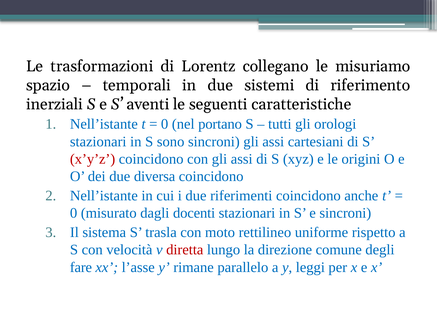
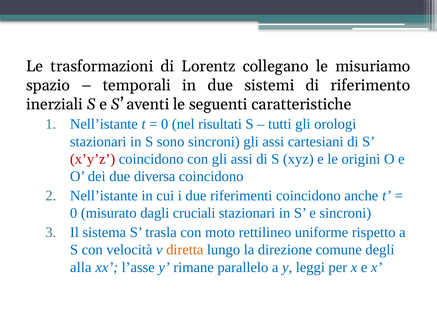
portano: portano -> risultati
docenti: docenti -> cruciali
diretta colour: red -> orange
fare: fare -> alla
